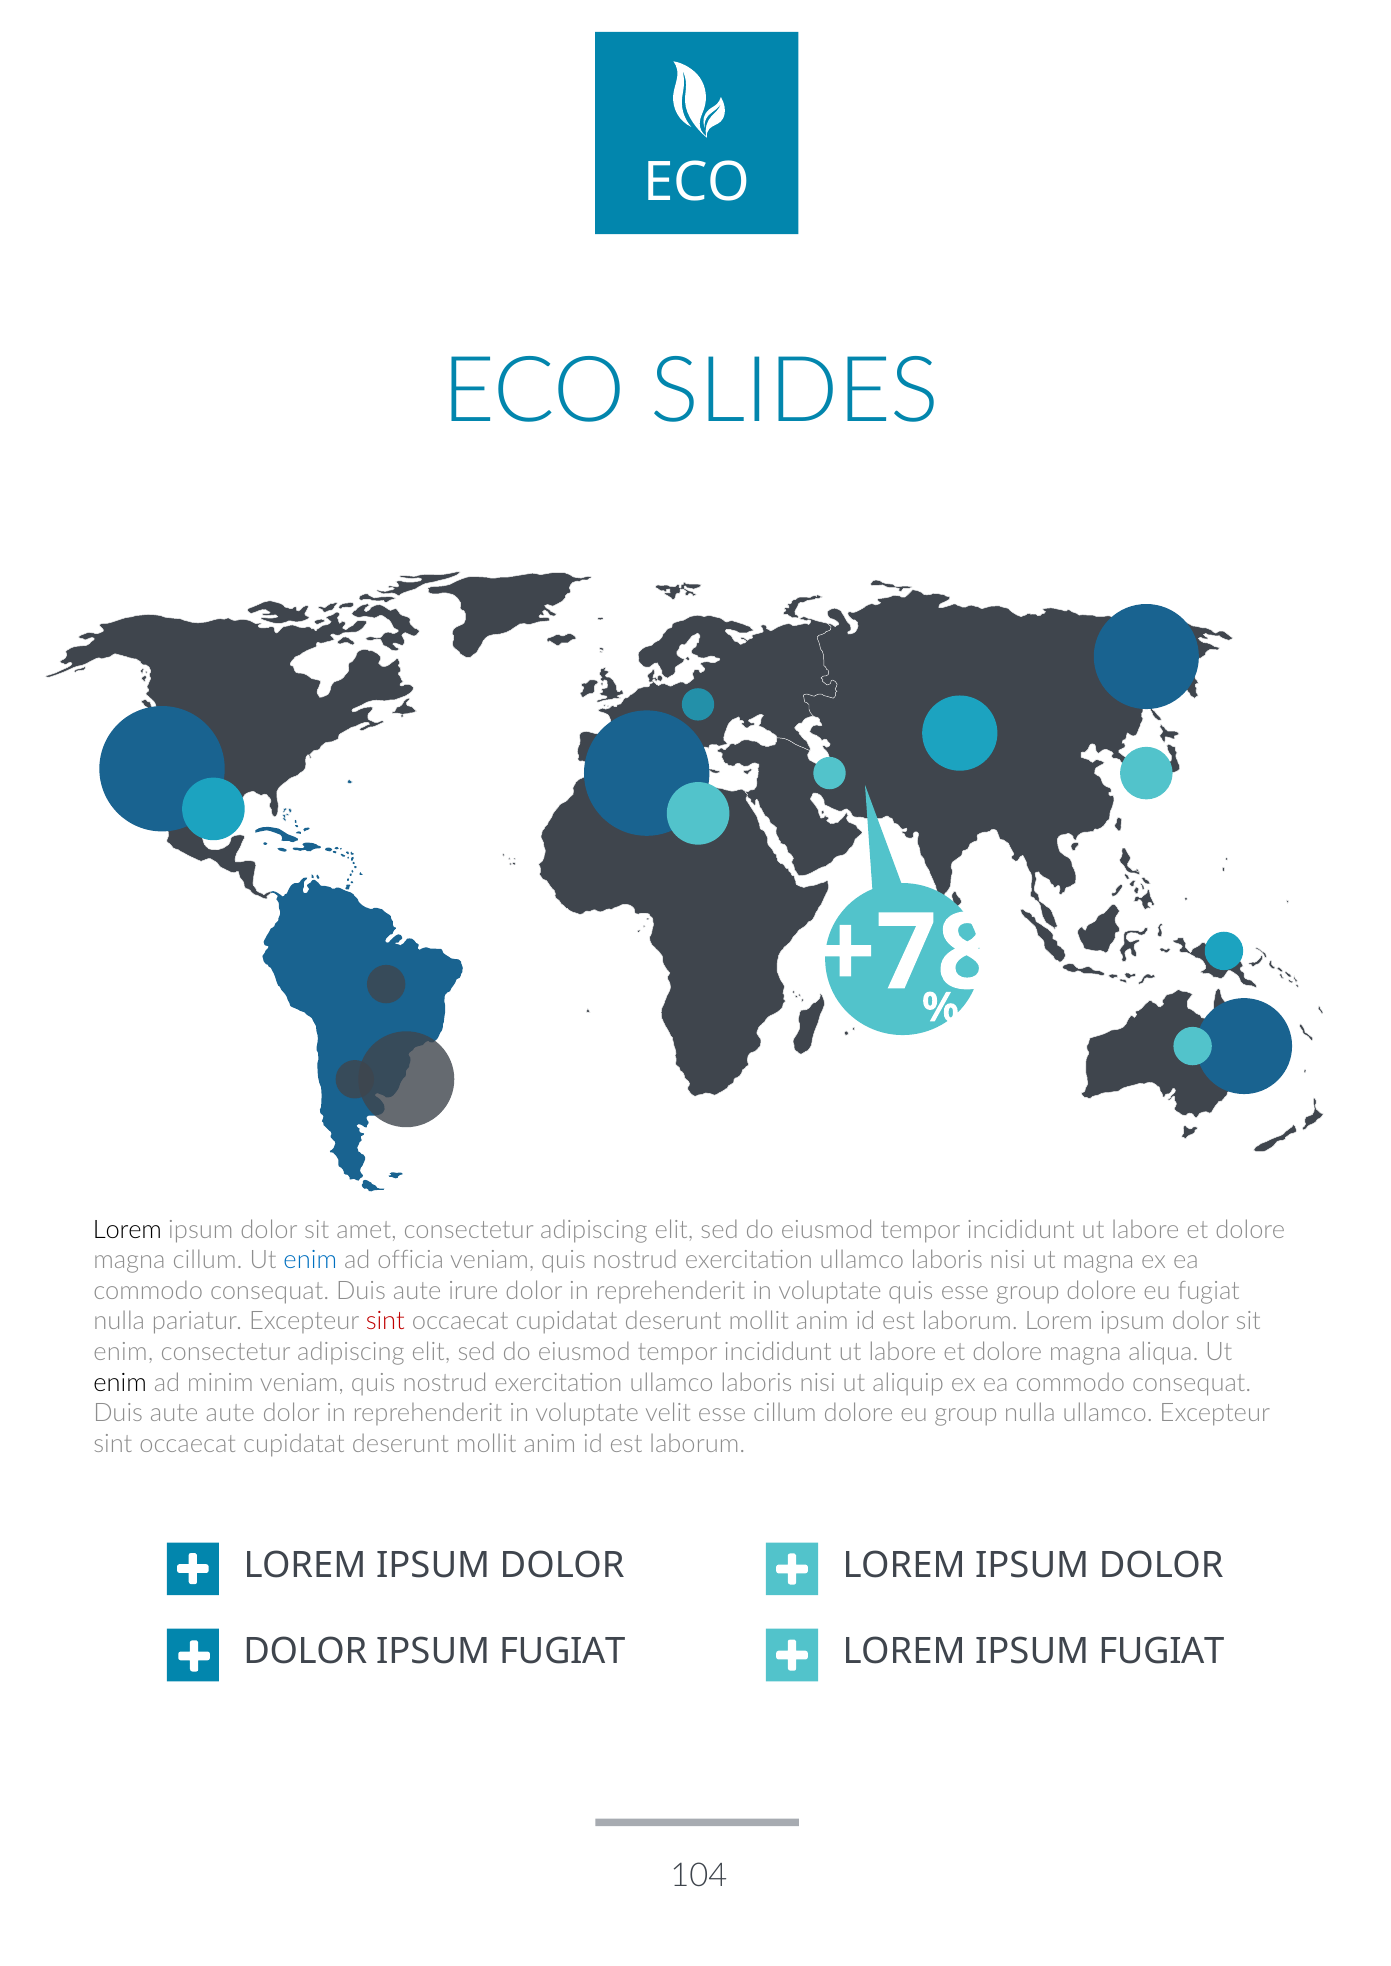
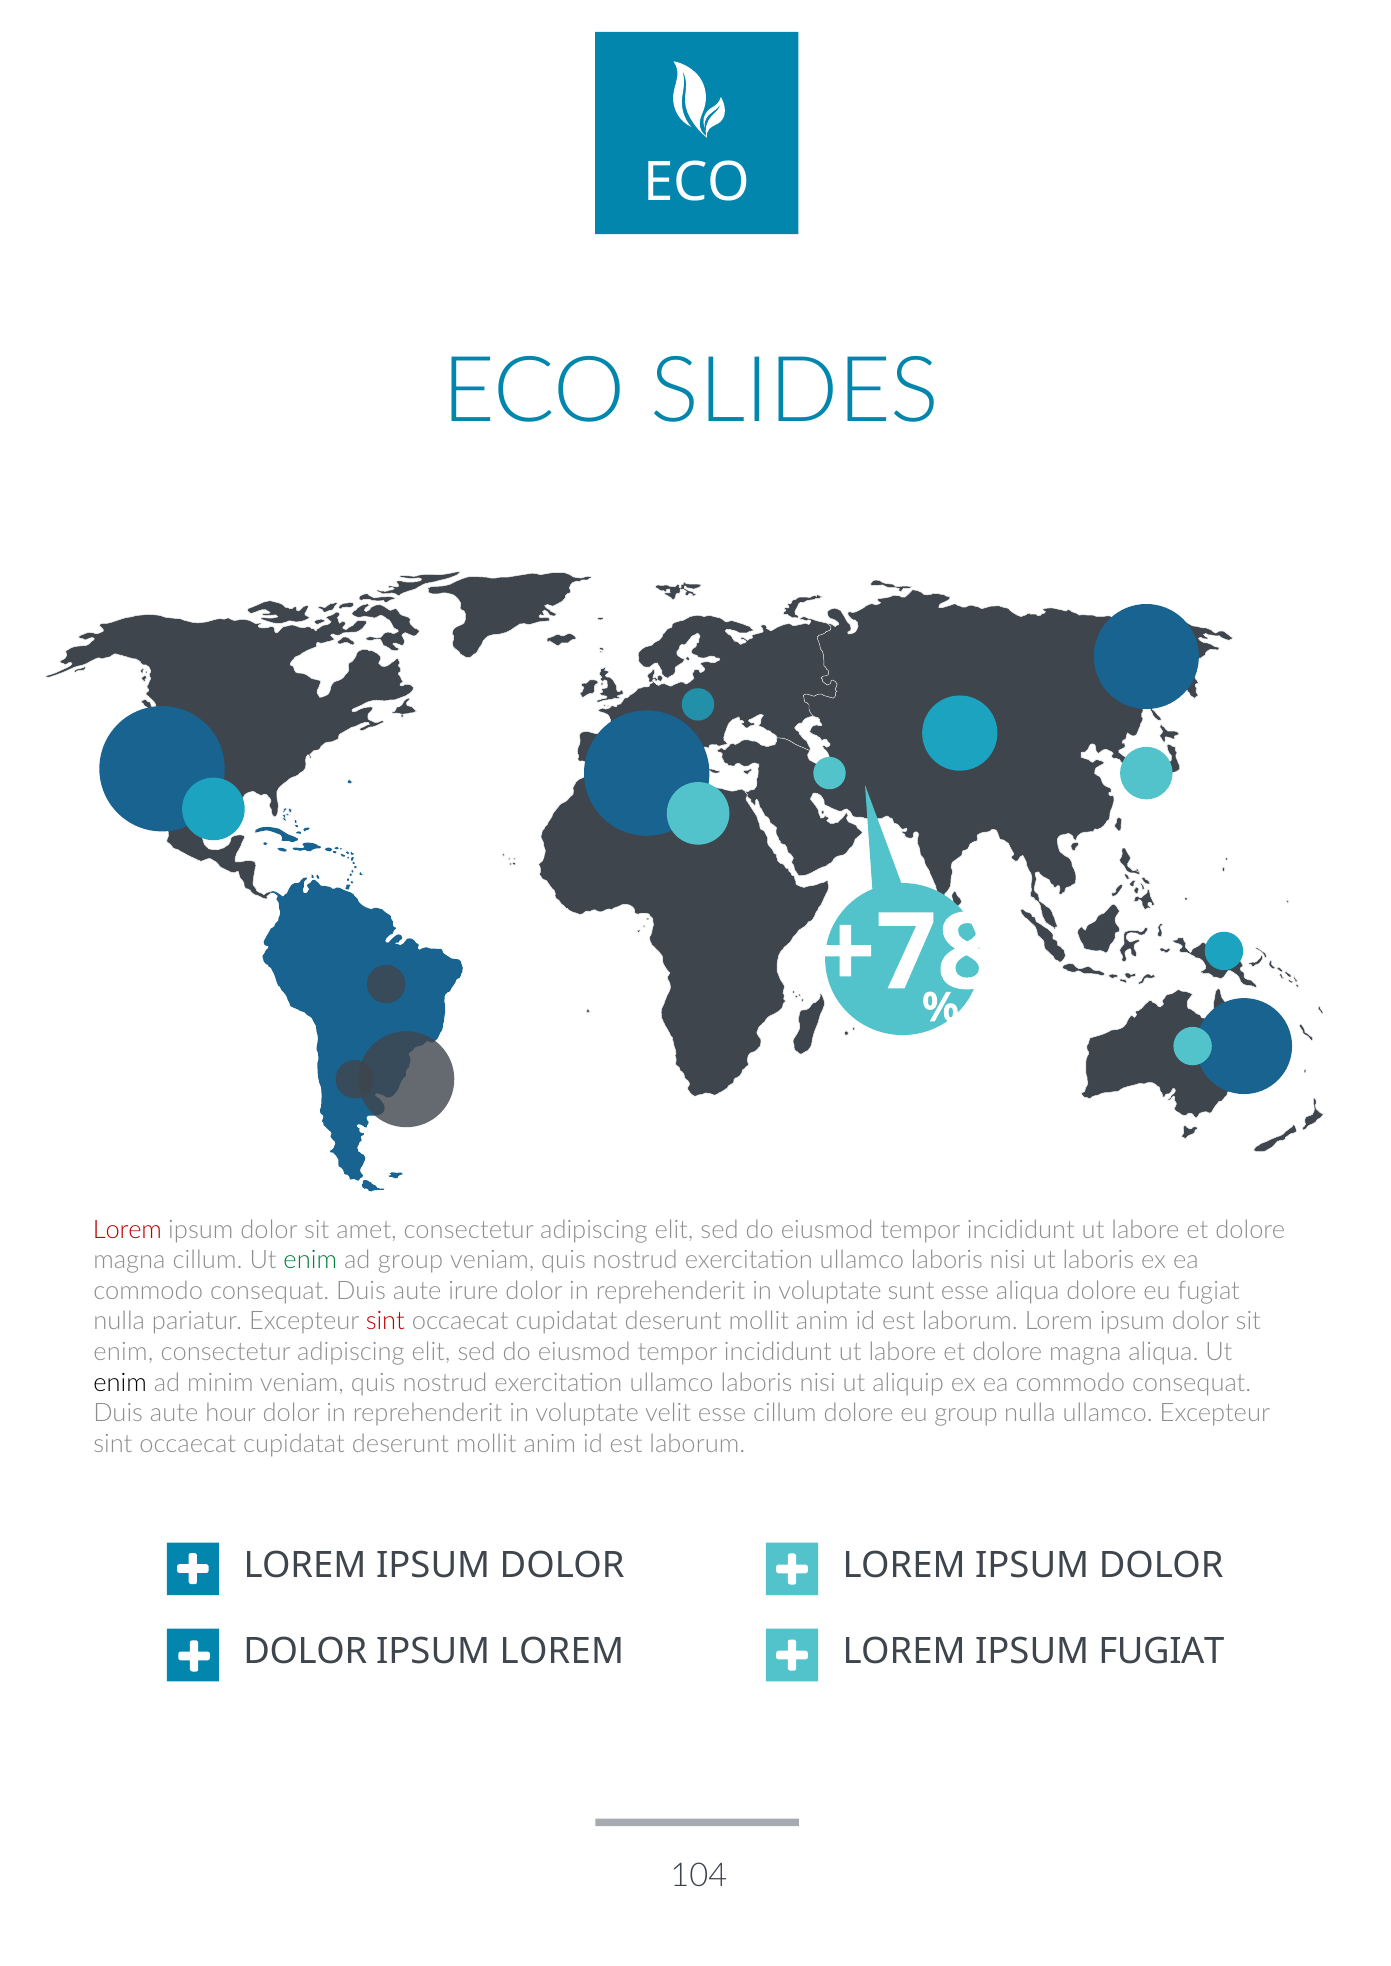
Lorem at (127, 1230) colour: black -> red
enim at (310, 1261) colour: blue -> green
ad officia: officia -> group
ut magna: magna -> laboris
voluptate quis: quis -> sunt
esse group: group -> aliqua
aute aute: aute -> hour
FUGIAT at (562, 1652): FUGIAT -> LOREM
